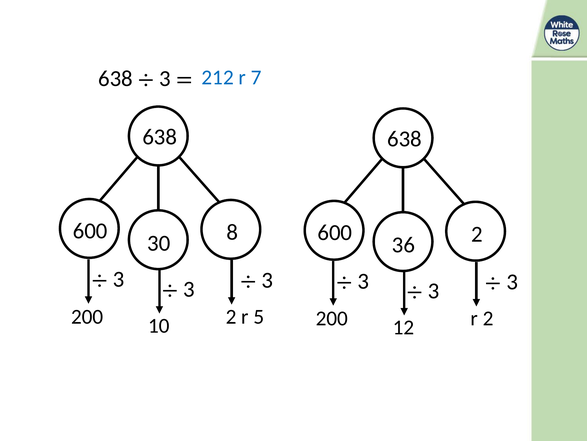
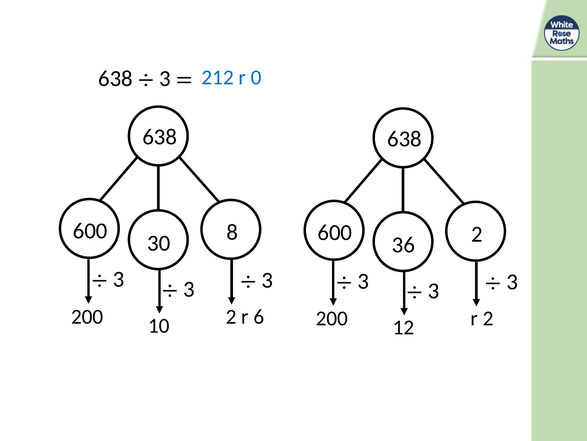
7: 7 -> 0
5: 5 -> 6
